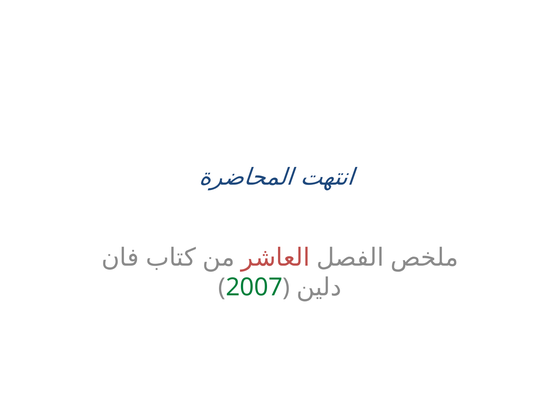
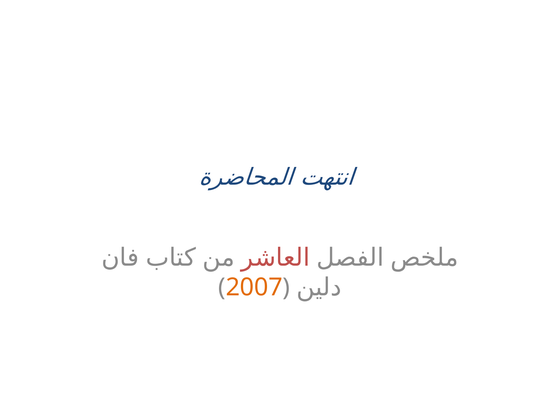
2007 colour: green -> orange
